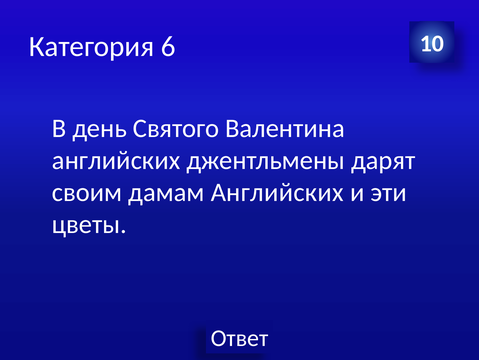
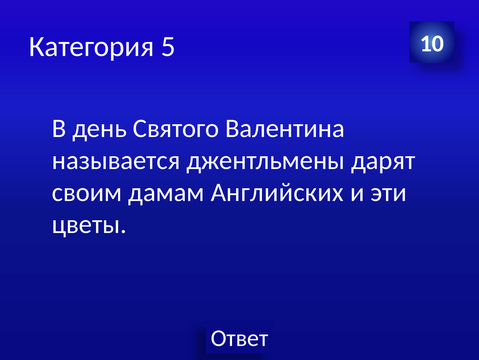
6: 6 -> 5
английских at (116, 160): английских -> называется
